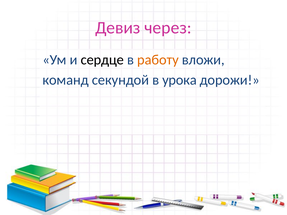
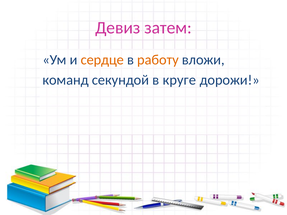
через: через -> затем
сердце colour: black -> orange
урока: урока -> круге
